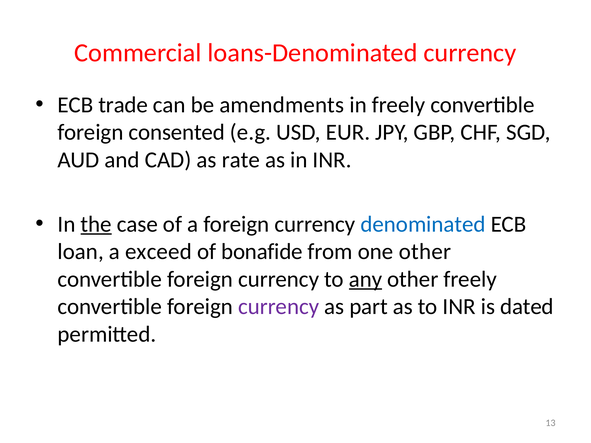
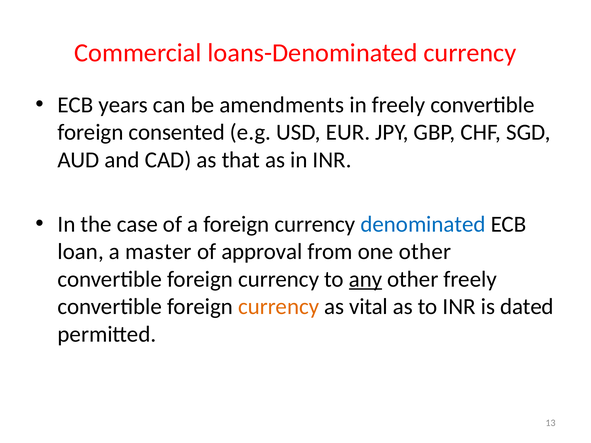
trade: trade -> years
rate: rate -> that
the underline: present -> none
exceed: exceed -> master
bonafide: bonafide -> approval
currency at (279, 307) colour: purple -> orange
part: part -> vital
